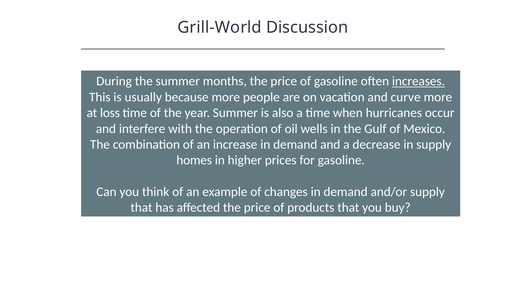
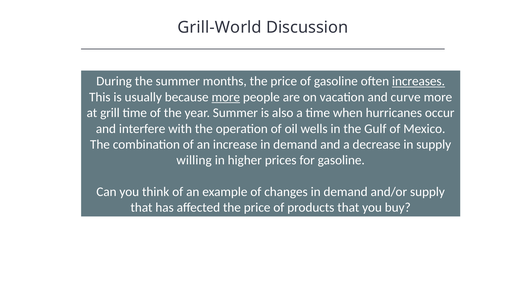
more at (226, 97) underline: none -> present
loss: loss -> grill
homes: homes -> willing
